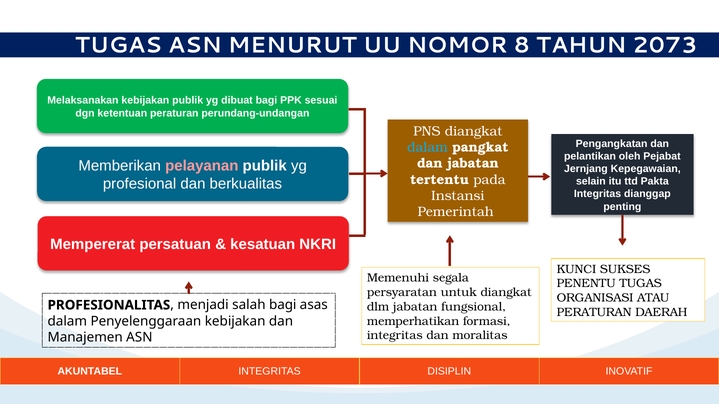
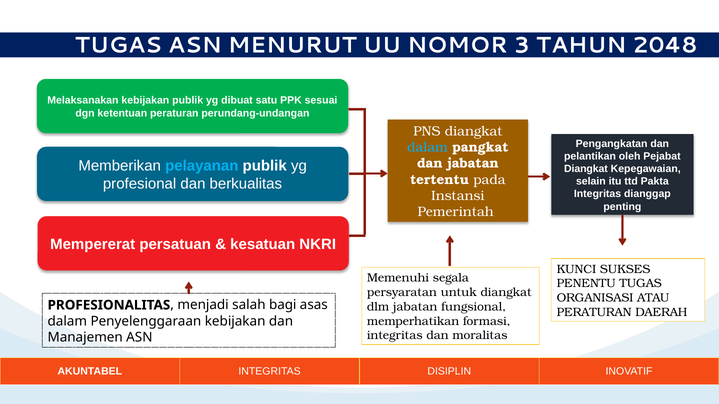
8: 8 -> 3
2073: 2073 -> 2048
dibuat bagi: bagi -> satu
pelayanan colour: pink -> light blue
Jernjang at (586, 169): Jernjang -> Diangkat
